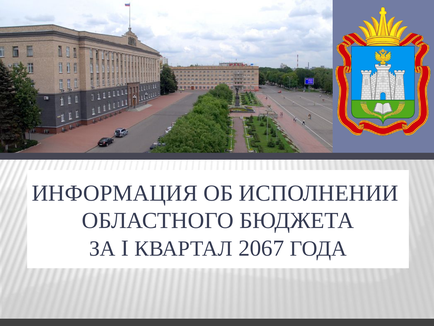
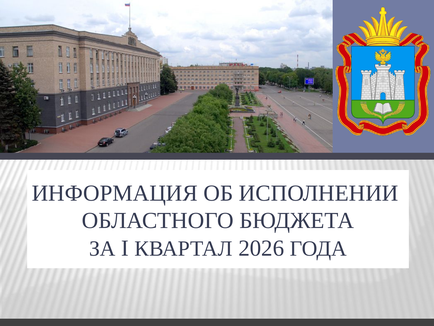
2067: 2067 -> 2026
